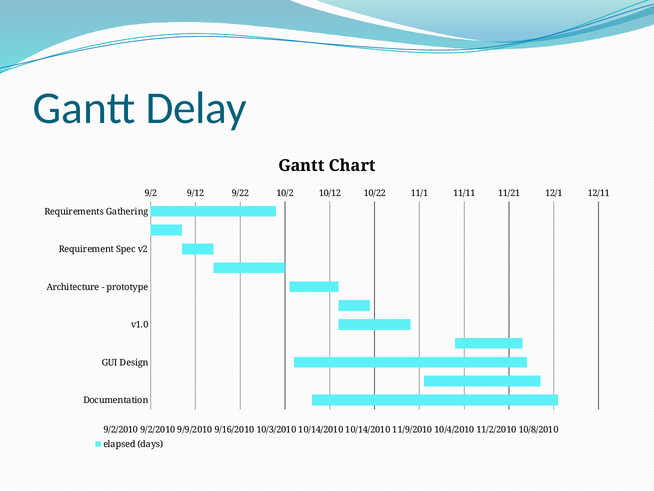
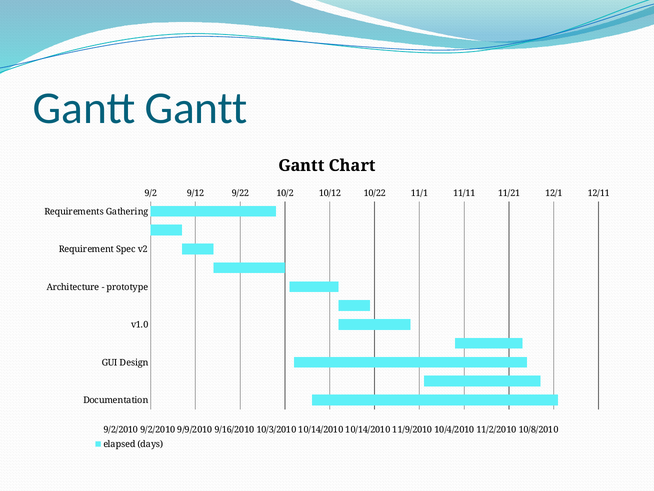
Gantt Delay: Delay -> Gantt
